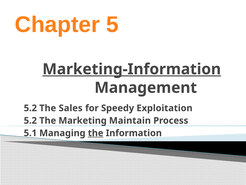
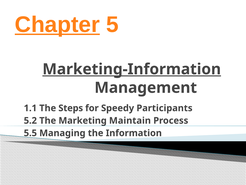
Chapter underline: none -> present
5.2 at (30, 108): 5.2 -> 1.1
Sales: Sales -> Steps
Exploitation: Exploitation -> Participants
5.1: 5.1 -> 5.5
the at (96, 133) underline: present -> none
